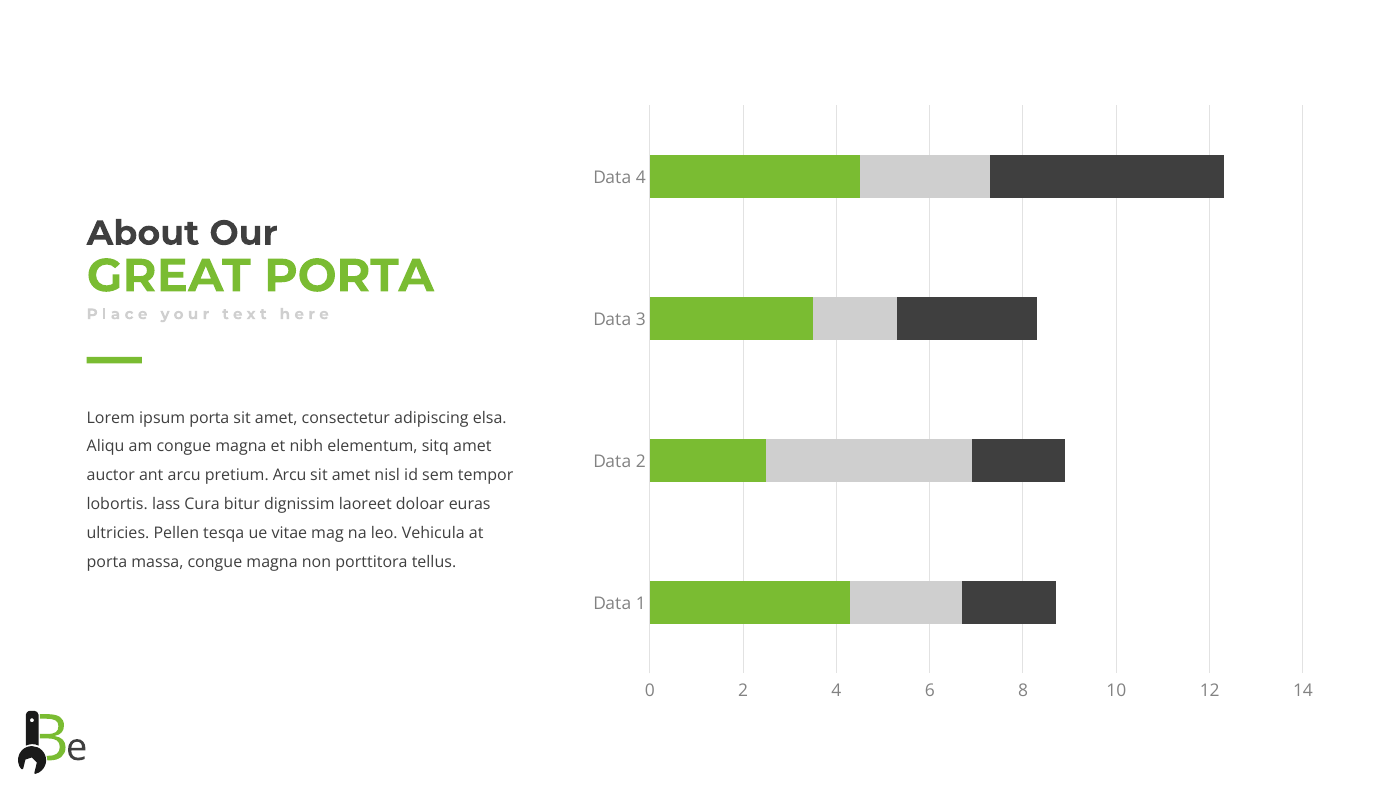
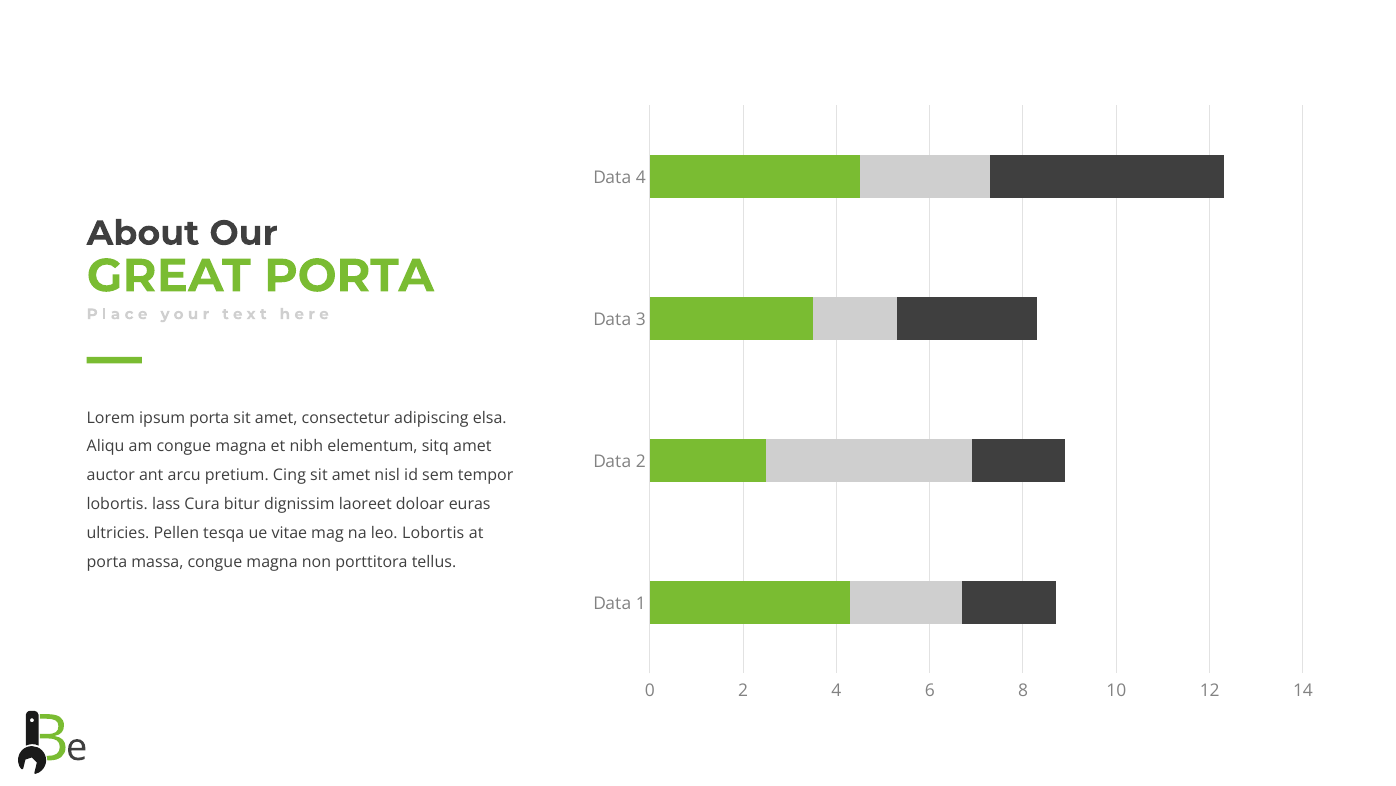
pretium Arcu: Arcu -> Cing
leo Vehicula: Vehicula -> Lobortis
